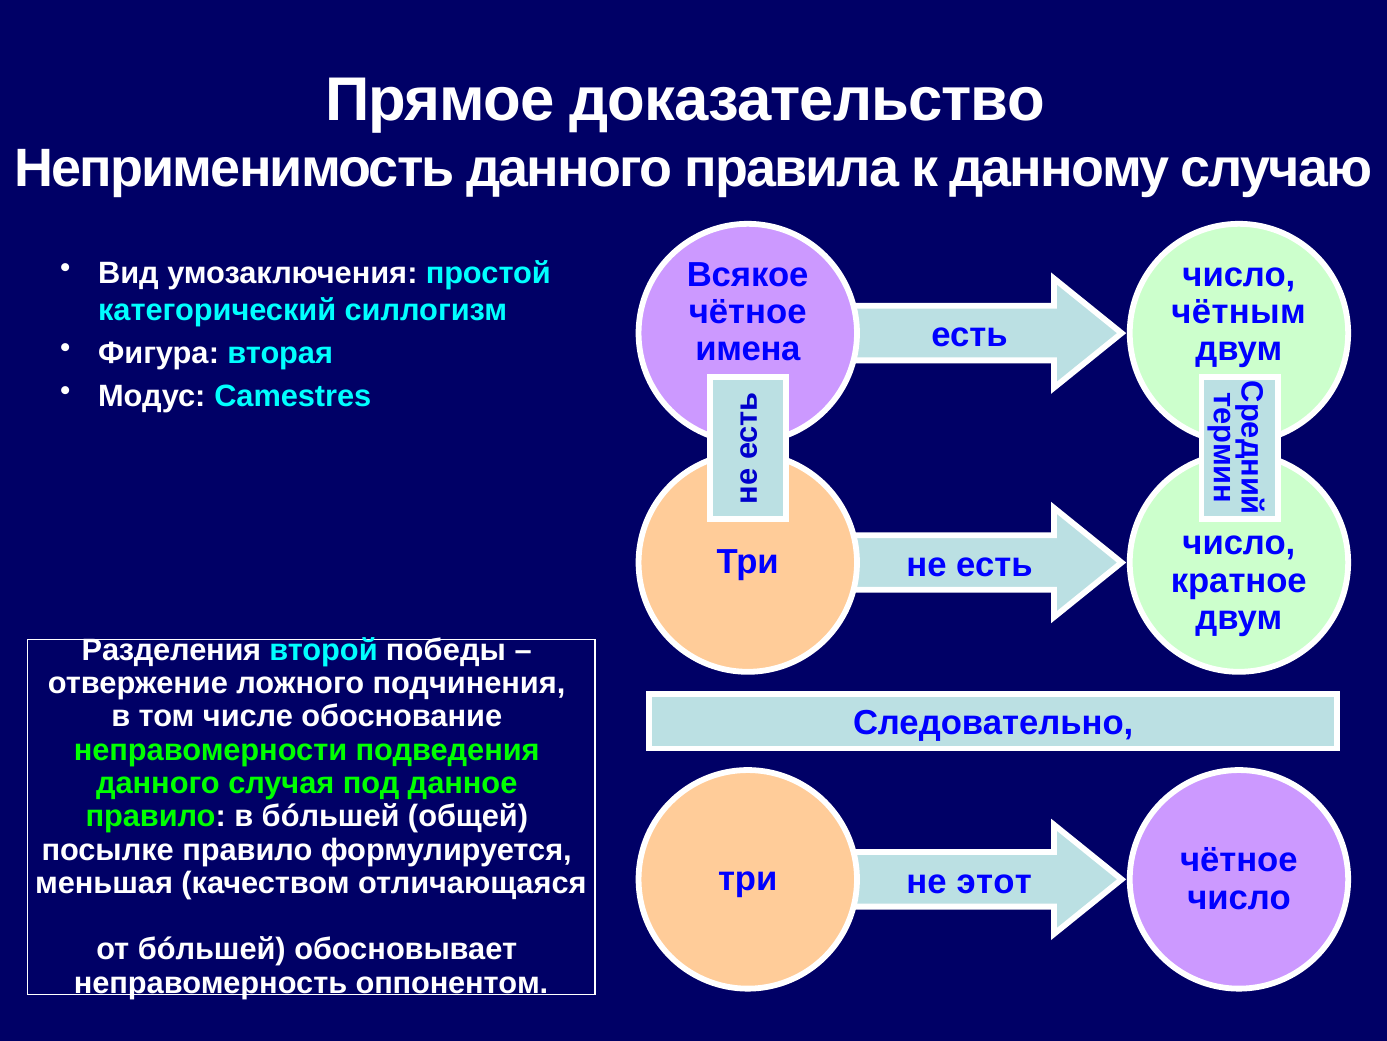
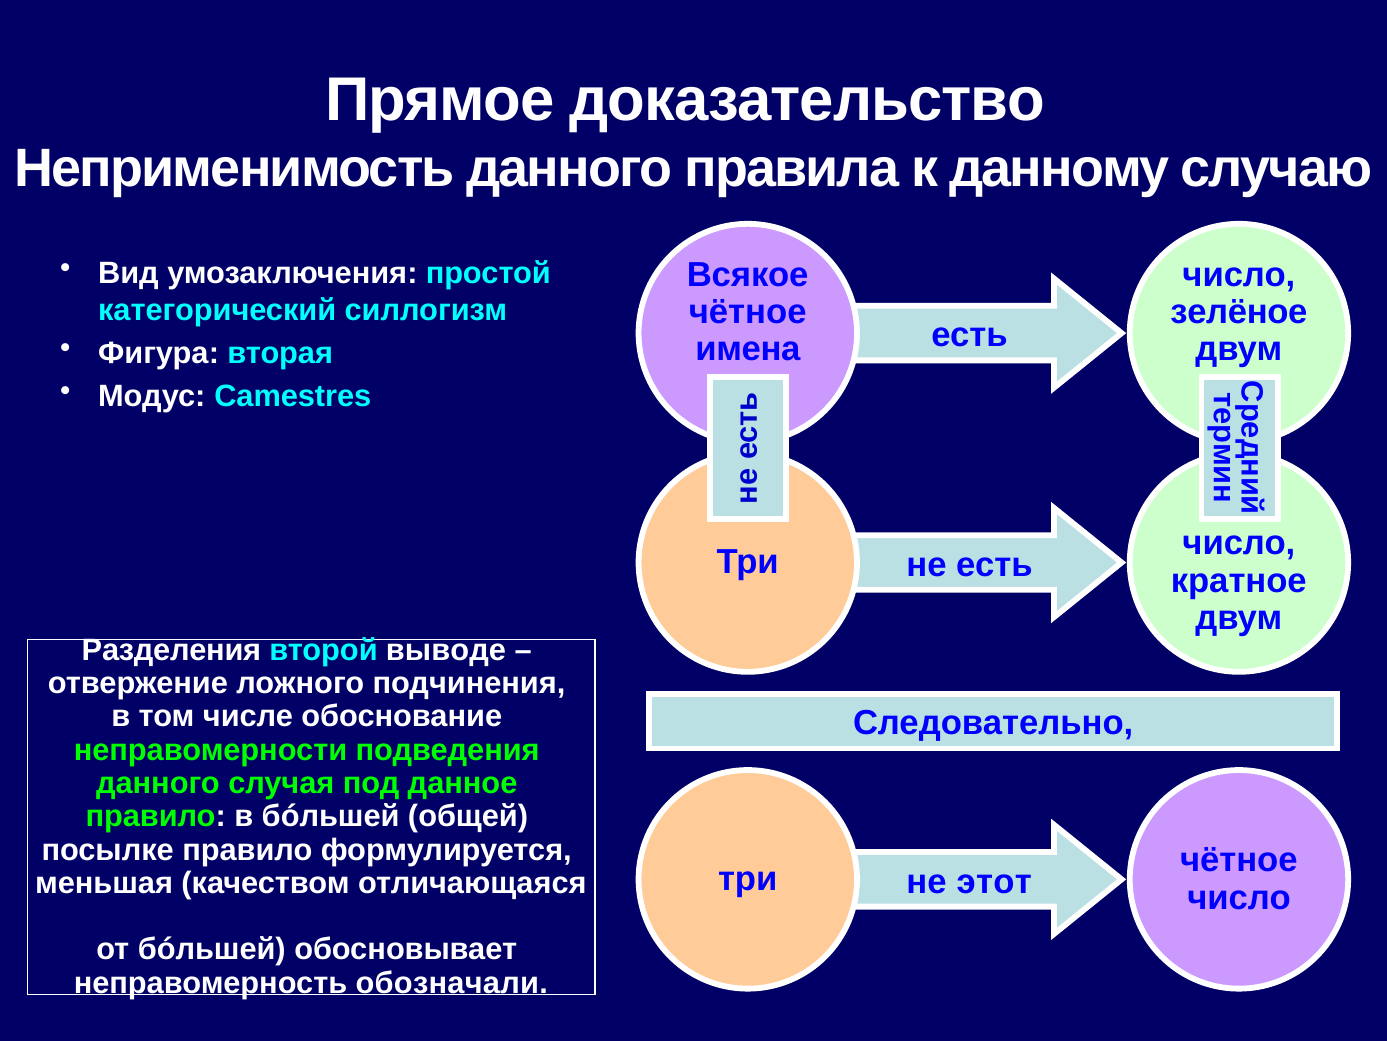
чётным: чётным -> зелёное
победы: победы -> выводе
оппонентом: оппонентом -> обозначали
